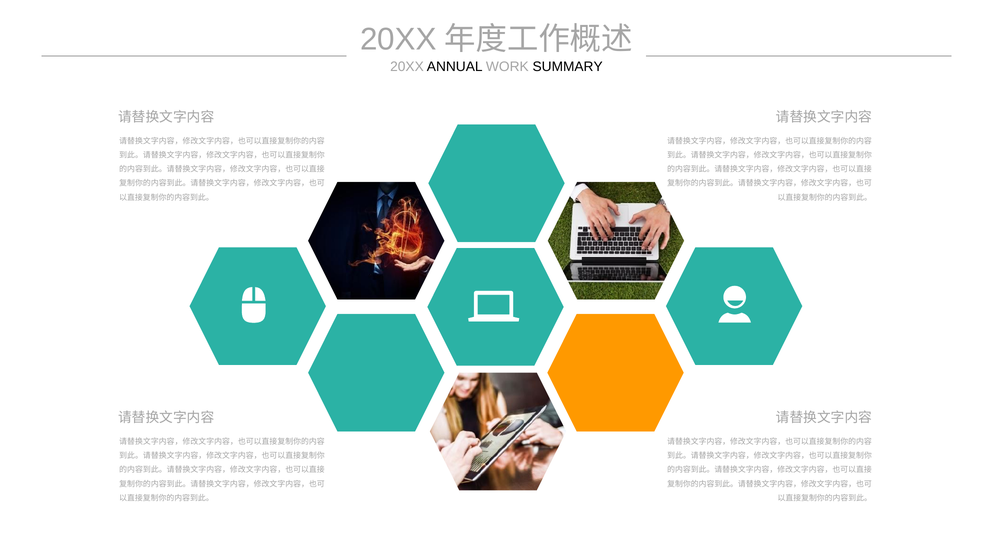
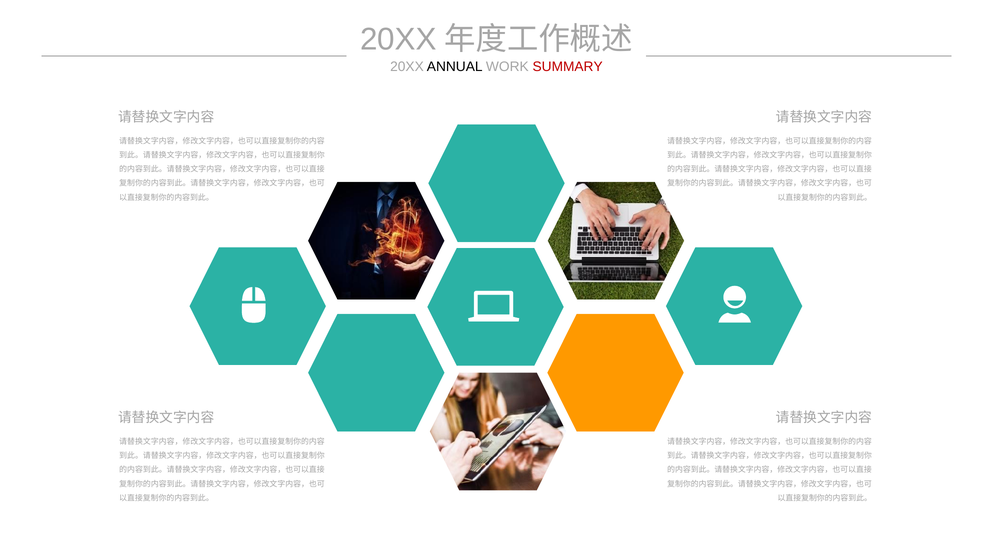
SUMMARY colour: black -> red
